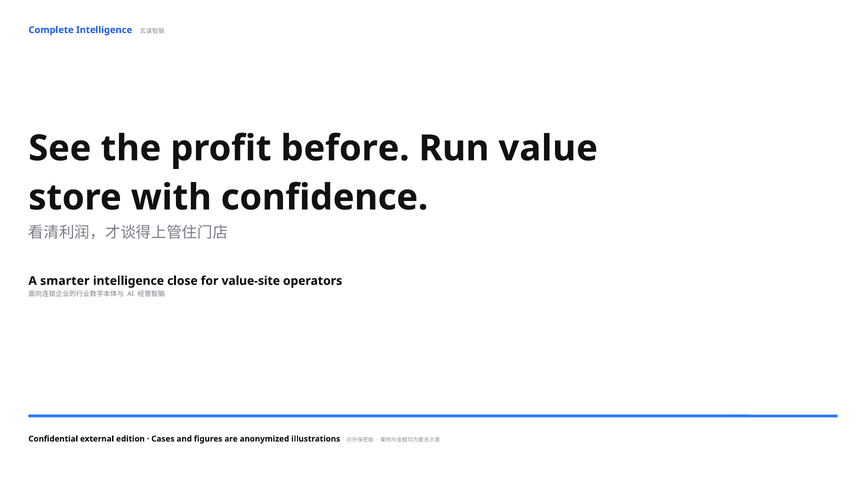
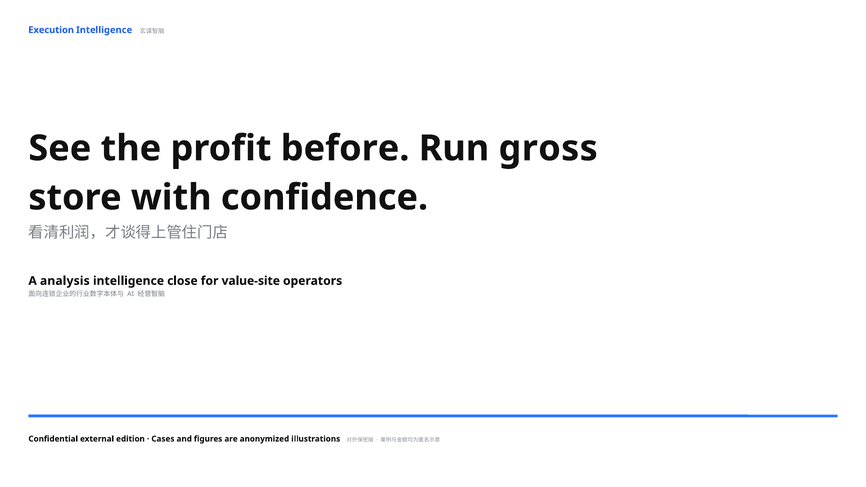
Complete: Complete -> Execution
value: value -> gross
smarter: smarter -> analysis
